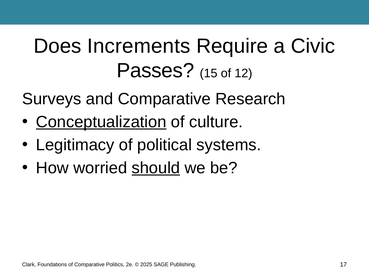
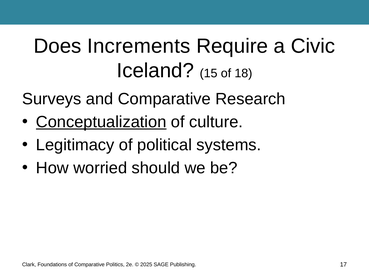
Passes: Passes -> Iceland
12: 12 -> 18
should underline: present -> none
